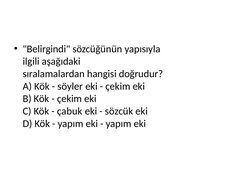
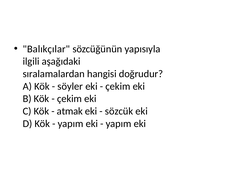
Belirgindi: Belirgindi -> Balıkçılar
çabuk: çabuk -> atmak
